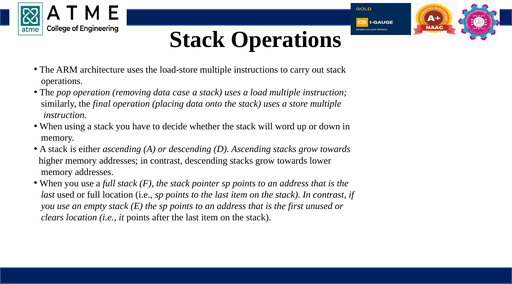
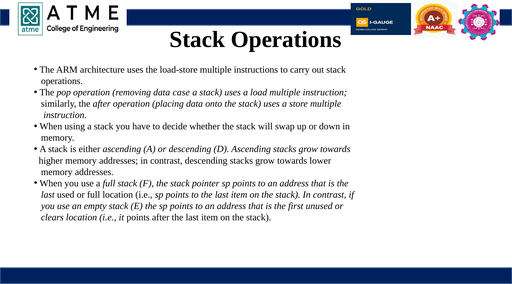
the final: final -> after
word: word -> swap
